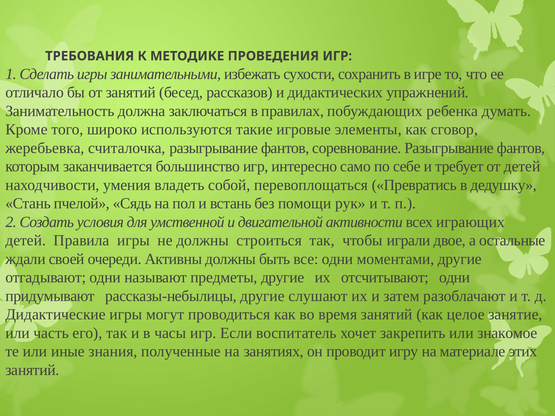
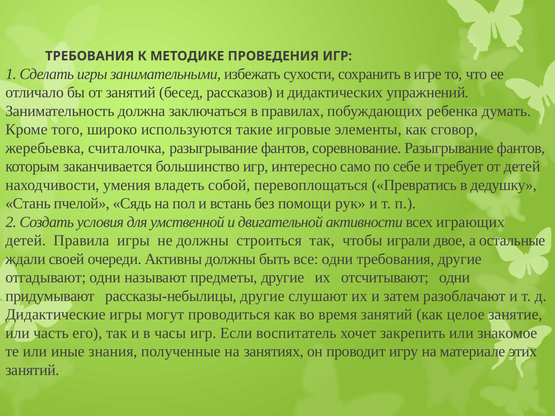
одни моментами: моментами -> требования
